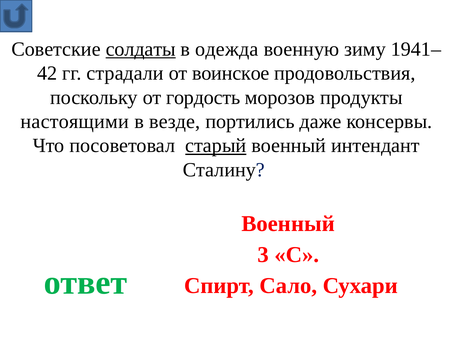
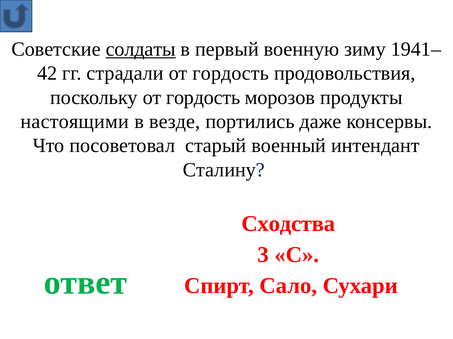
одежда: одежда -> первый
страдали от воинское: воинское -> гордость
старый underline: present -> none
Военный at (288, 224): Военный -> Сходства
